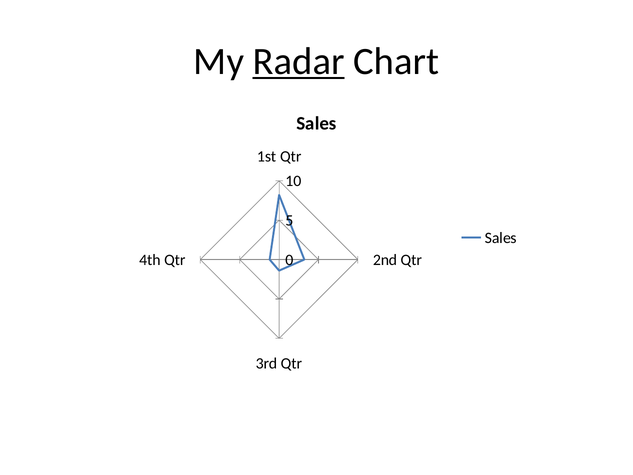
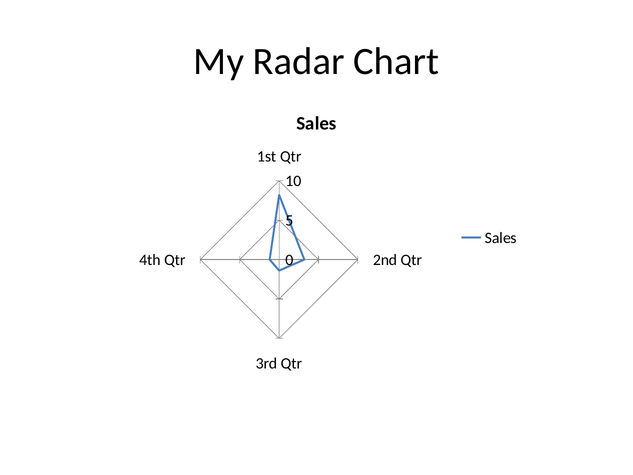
Radar underline: present -> none
